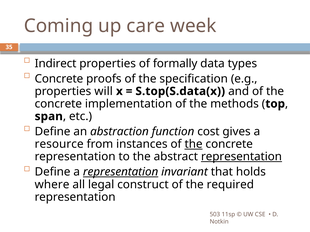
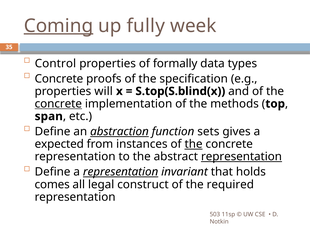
Coming underline: none -> present
care: care -> fully
Indirect: Indirect -> Control
S.top(S.data(x: S.top(S.data(x -> S.top(S.blind(x
concrete at (58, 104) underline: none -> present
abstraction underline: none -> present
cost: cost -> sets
resource: resource -> expected
where: where -> comes
